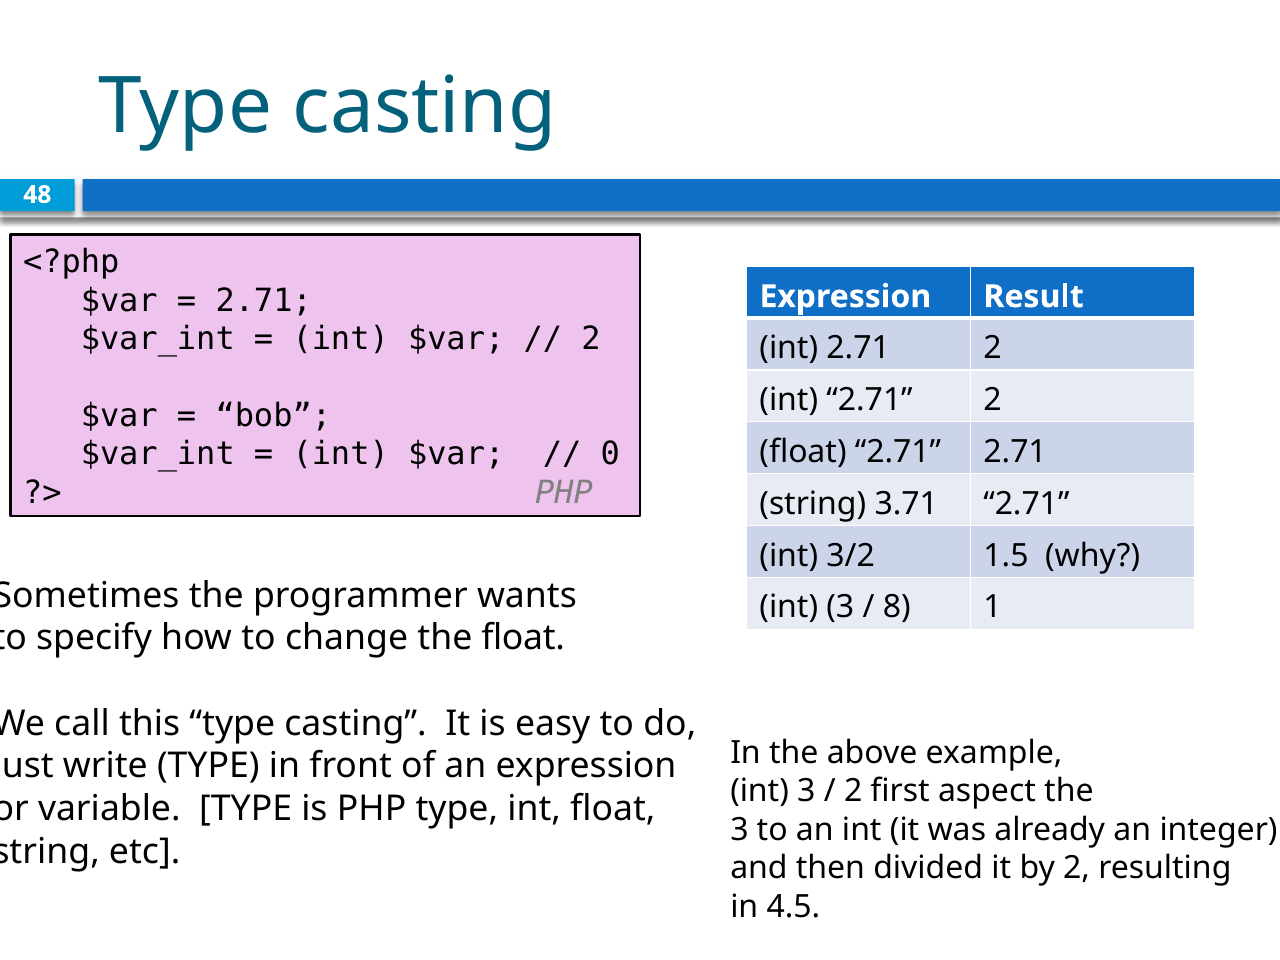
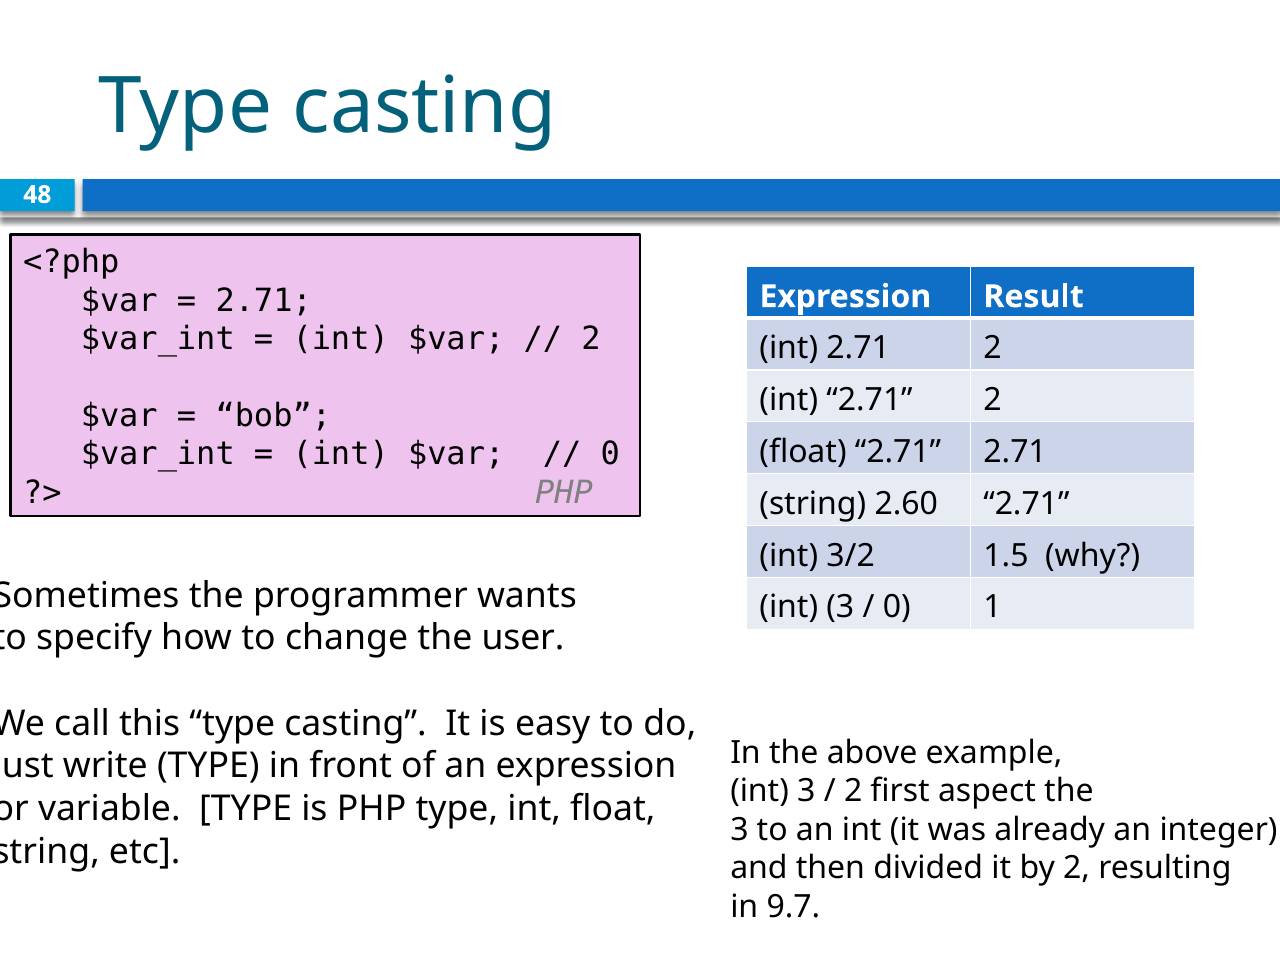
3.71: 3.71 -> 2.60
8 at (897, 607): 8 -> 0
the float: float -> user
4.5: 4.5 -> 9.7
